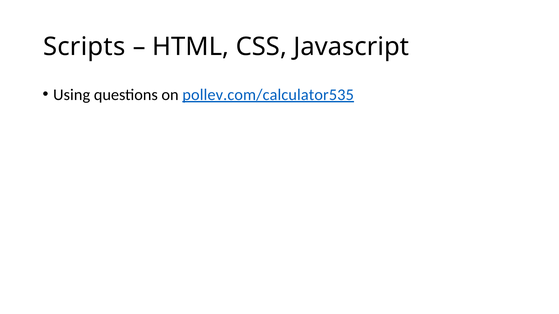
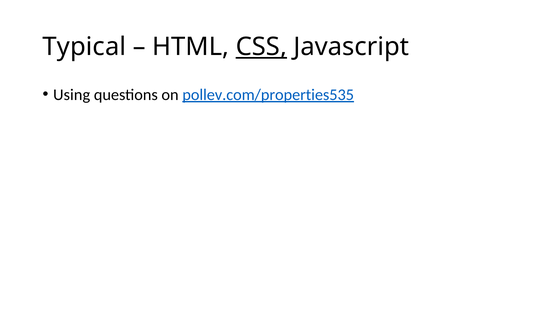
Scripts: Scripts -> Typical
CSS underline: none -> present
pollev.com/calculator535: pollev.com/calculator535 -> pollev.com/properties535
